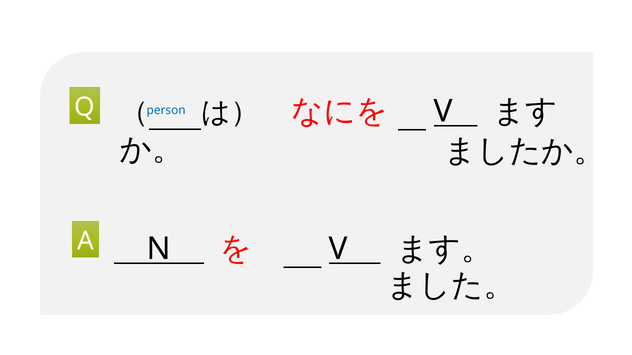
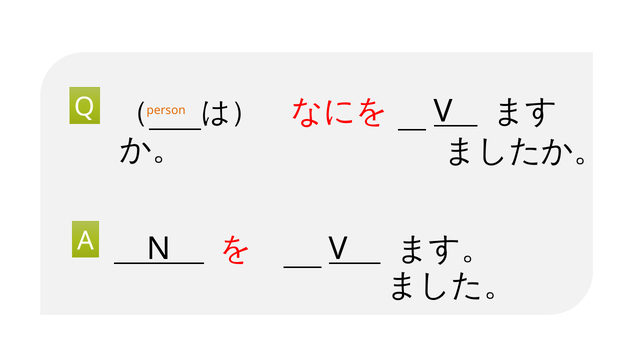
person colour: blue -> orange
